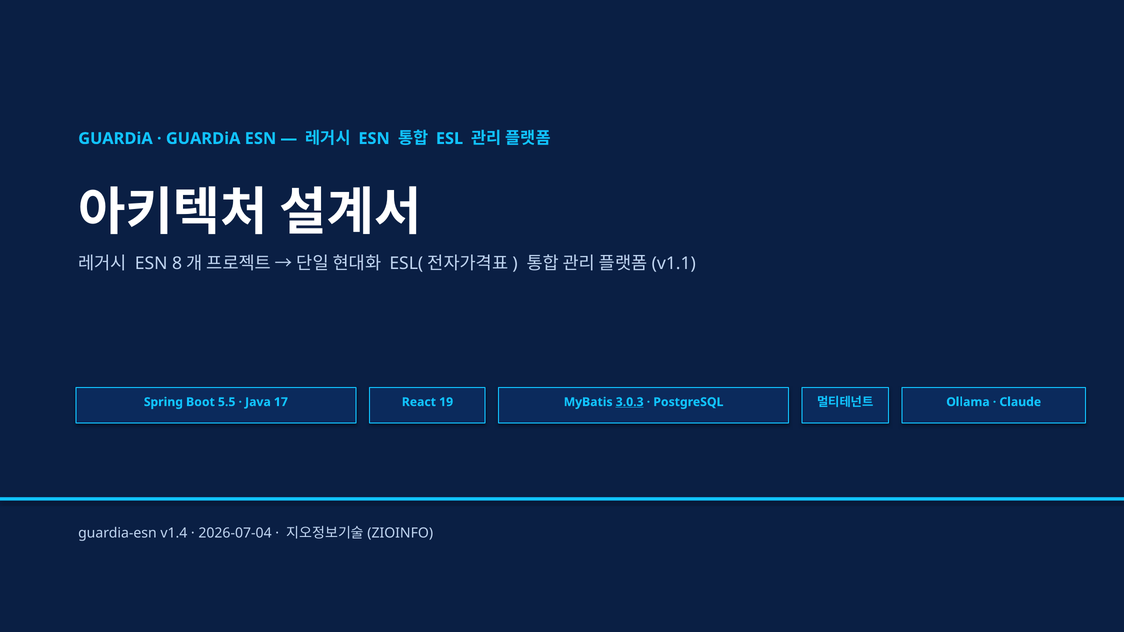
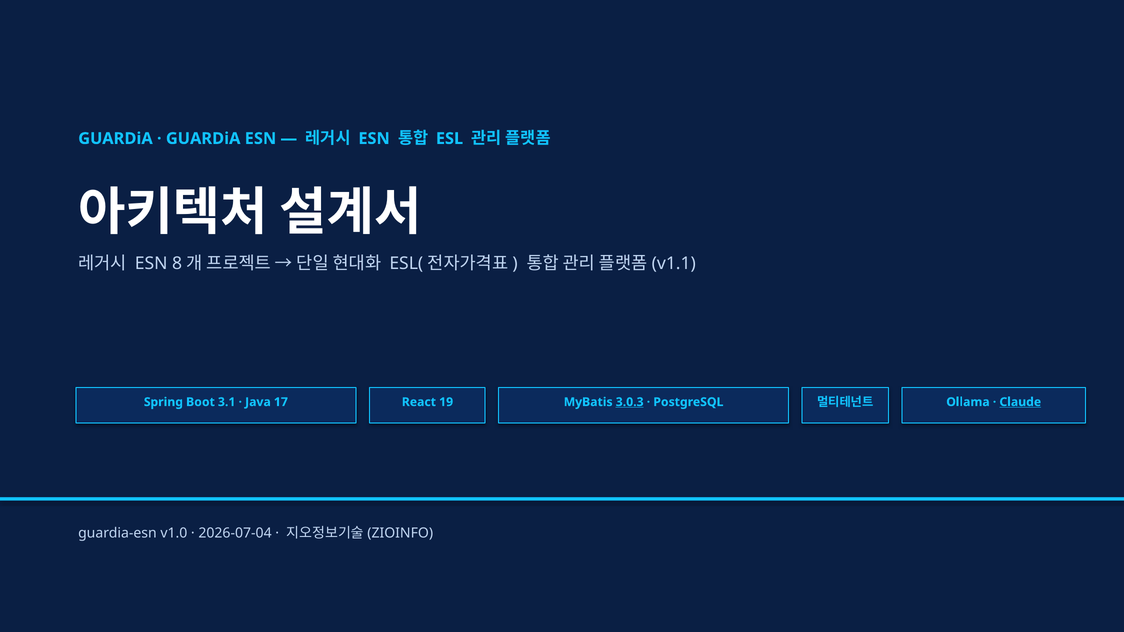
5.5: 5.5 -> 3.1
Claude underline: none -> present
v1.4: v1.4 -> v1.0
